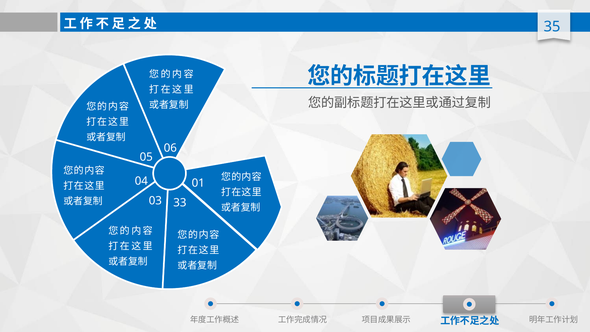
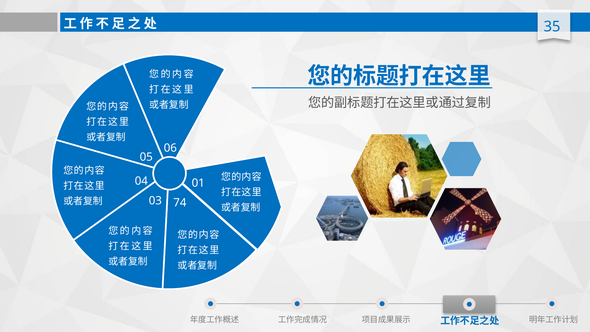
33: 33 -> 74
